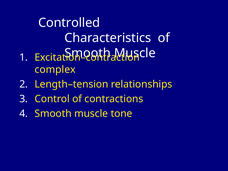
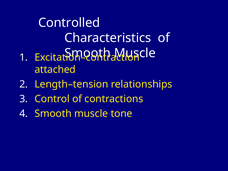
complex: complex -> attached
